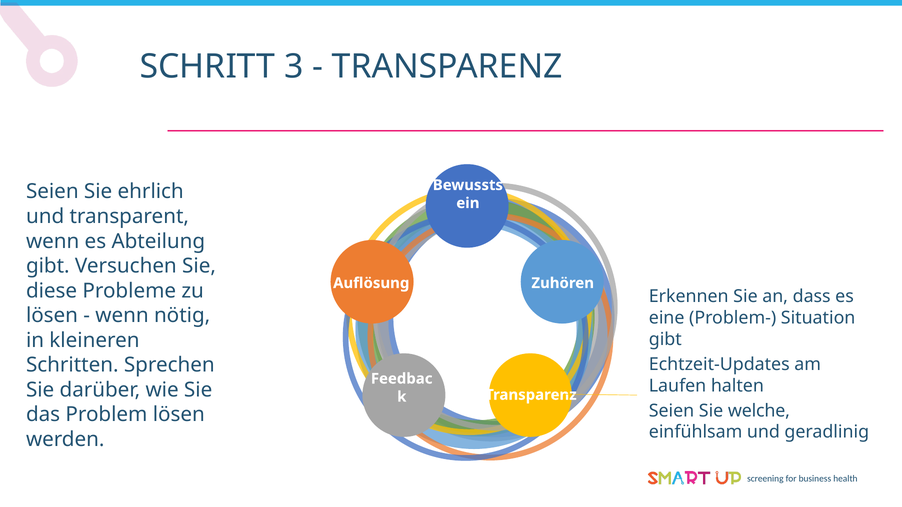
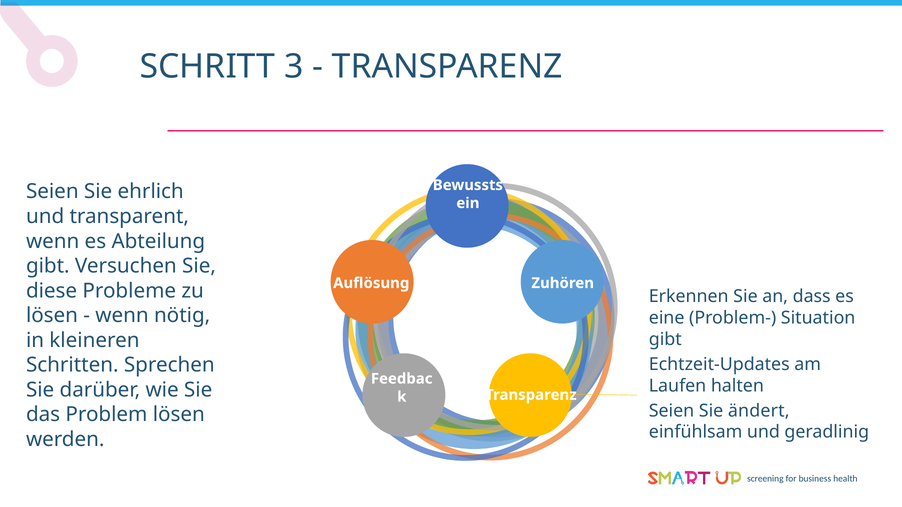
welche: welche -> ändert
